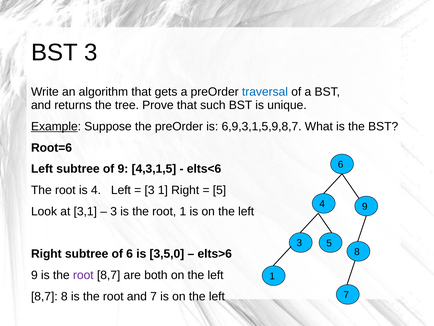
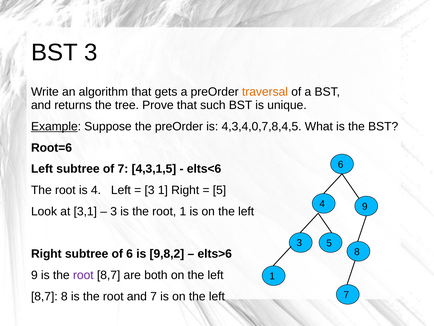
traversal colour: blue -> orange
6,9,3,1,5,9,8,7: 6,9,3,1,5,9,8,7 -> 4,3,4,0,7,8,4,5
of 9: 9 -> 7
3,5,0: 3,5,0 -> 9,8,2
